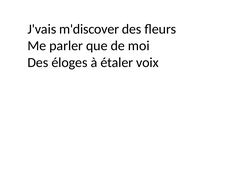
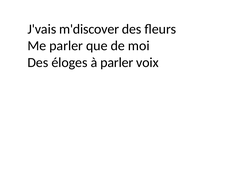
à étaler: étaler -> parler
